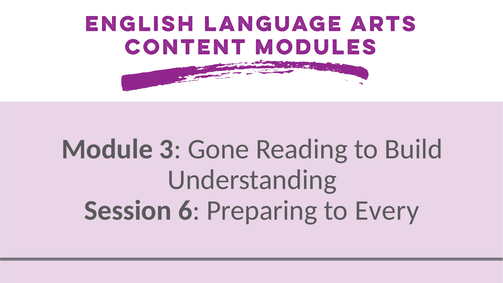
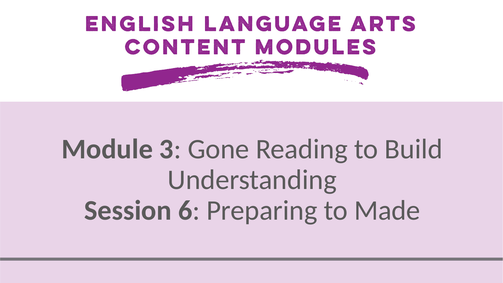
Every: Every -> Made
